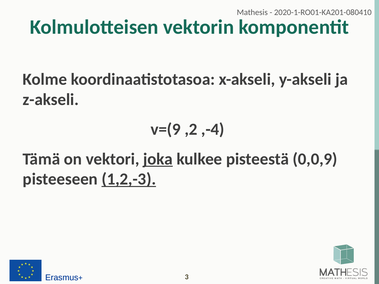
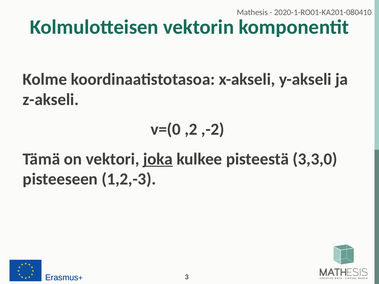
v=(9: v=(9 -> v=(0
,-4: ,-4 -> ,-2
0,0,9: 0,0,9 -> 3,3,0
1,2,-3 underline: present -> none
